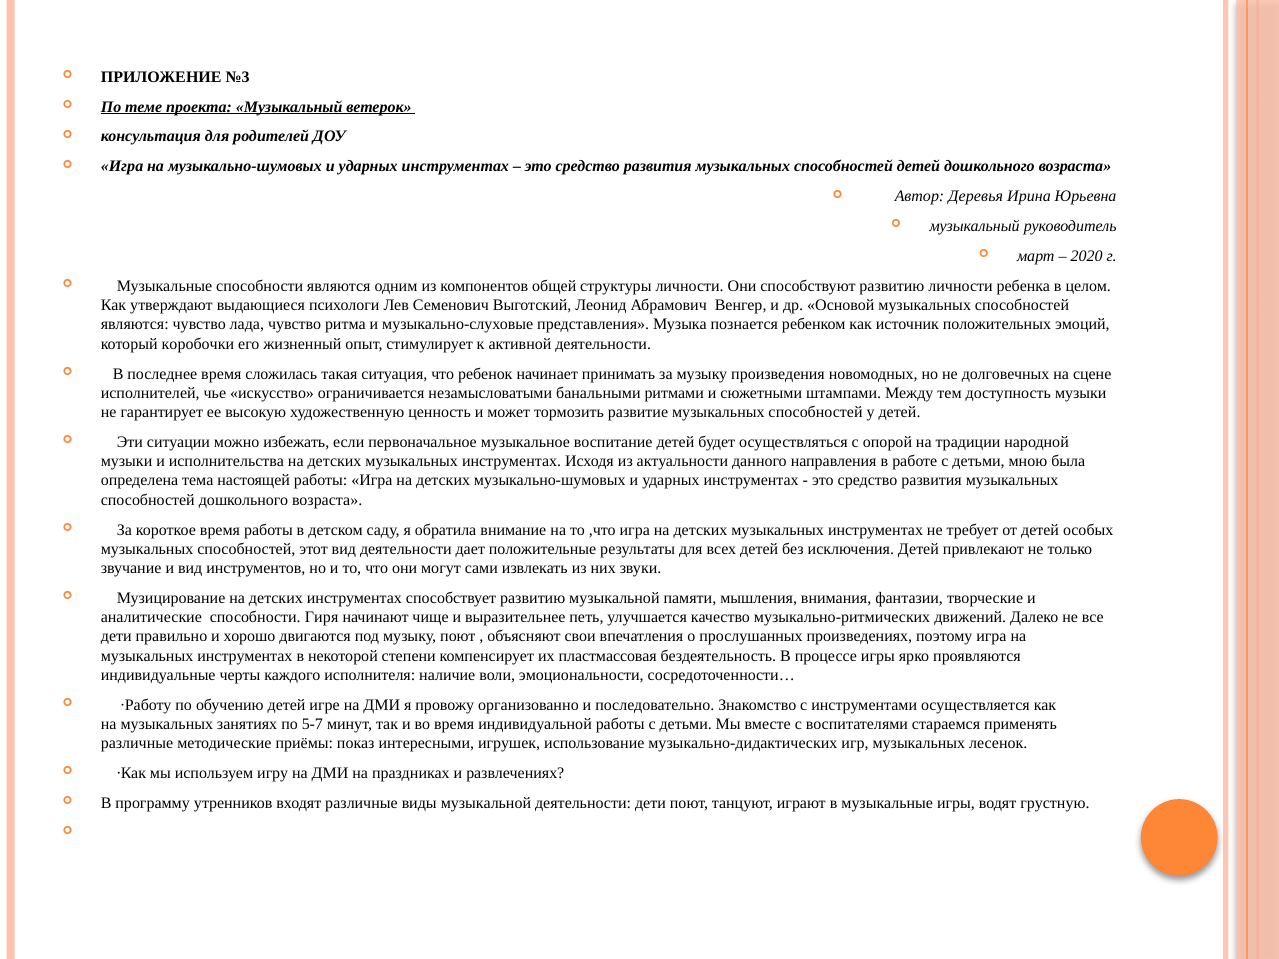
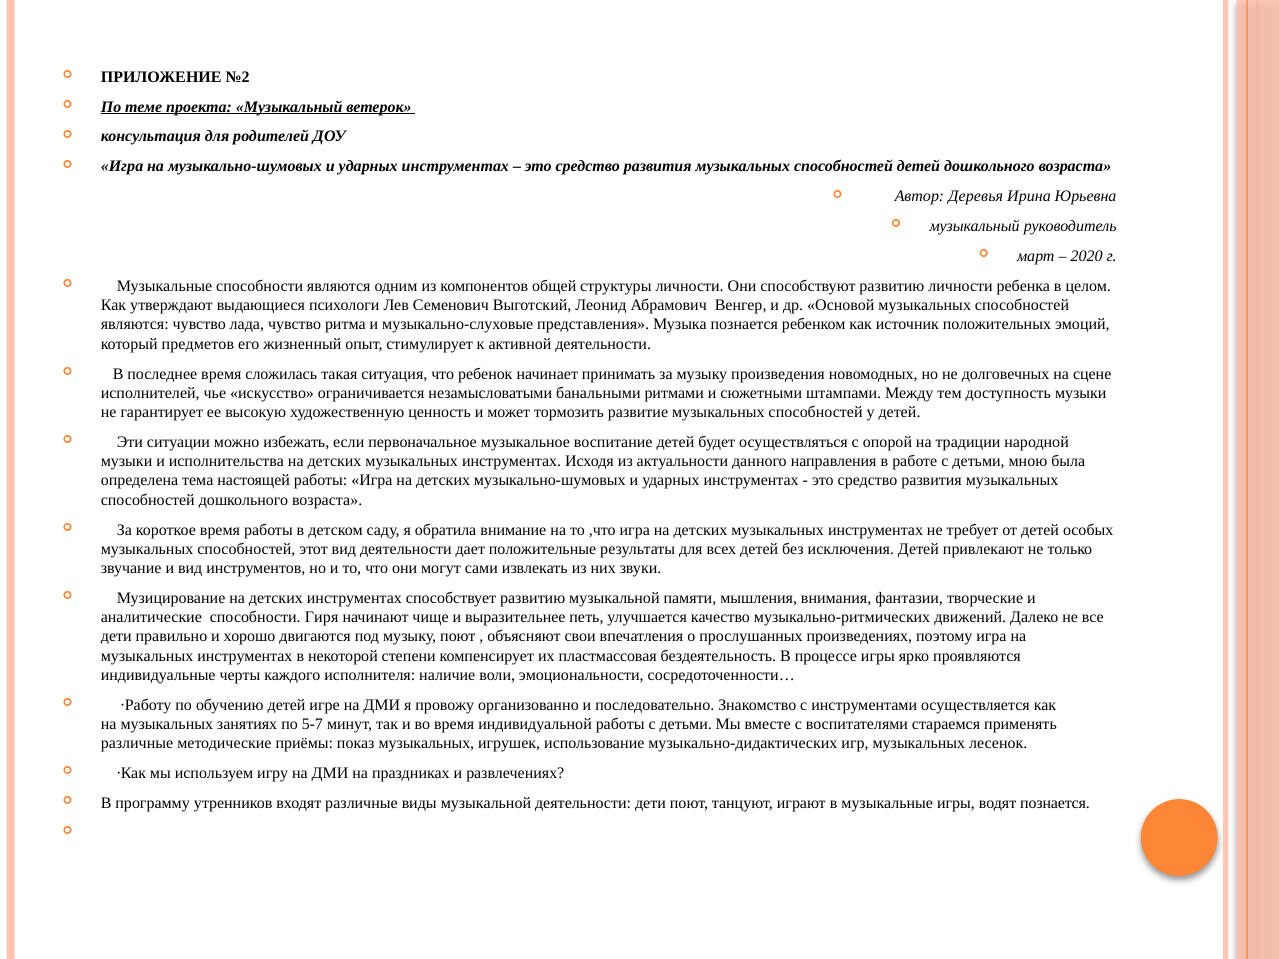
№3: №3 -> №2
коробочки: коробочки -> предметов
показ интересными: интересными -> музыкальных
водят грустную: грустную -> познается
